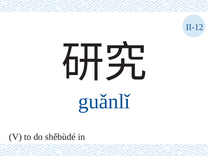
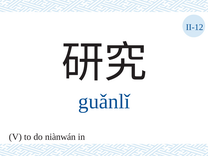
shěbùdé: shěbùdé -> niànwán
